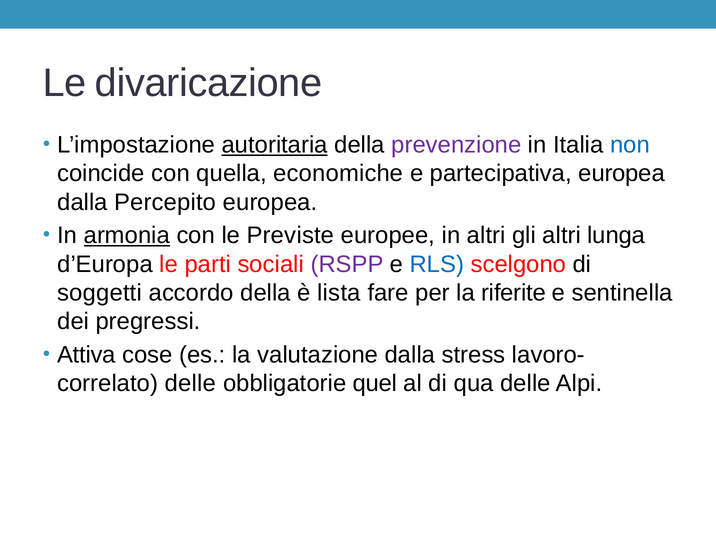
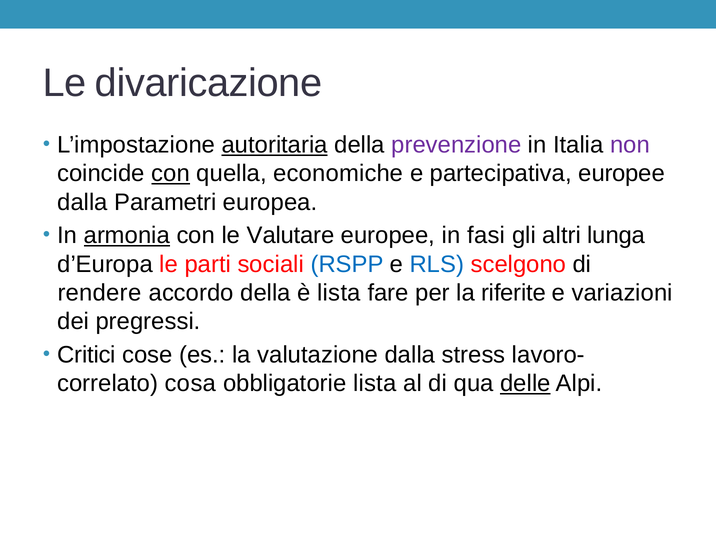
non colour: blue -> purple
con at (171, 174) underline: none -> present
partecipativa europea: europea -> europee
Percepito: Percepito -> Parametri
Previste: Previste -> Valutare
in altri: altri -> fasi
RSPP colour: purple -> blue
soggetti: soggetti -> rendere
sentinella: sentinella -> variazioni
Attiva: Attiva -> Critici
delle at (190, 384): delle -> cosa
obbligatorie quel: quel -> lista
delle at (525, 384) underline: none -> present
